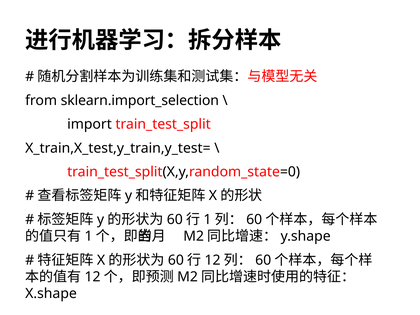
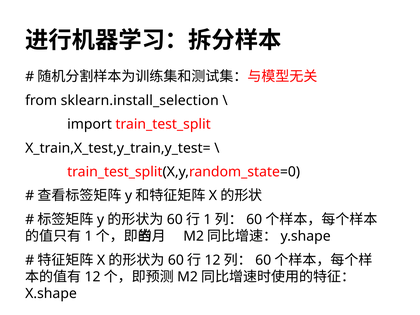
sklearn.import_selection: sklearn.import_selection -> sklearn.install_selection
